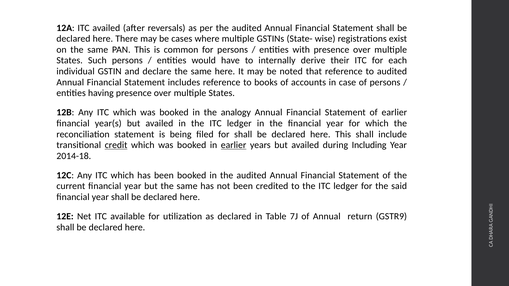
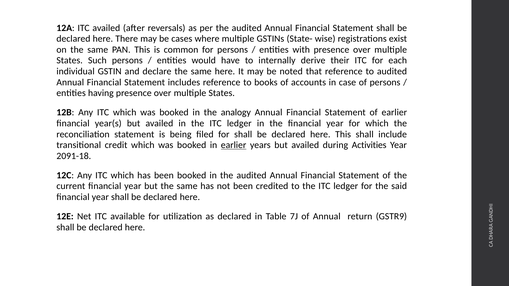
credit underline: present -> none
Including: Including -> Activities
2014-18: 2014-18 -> 2091-18
